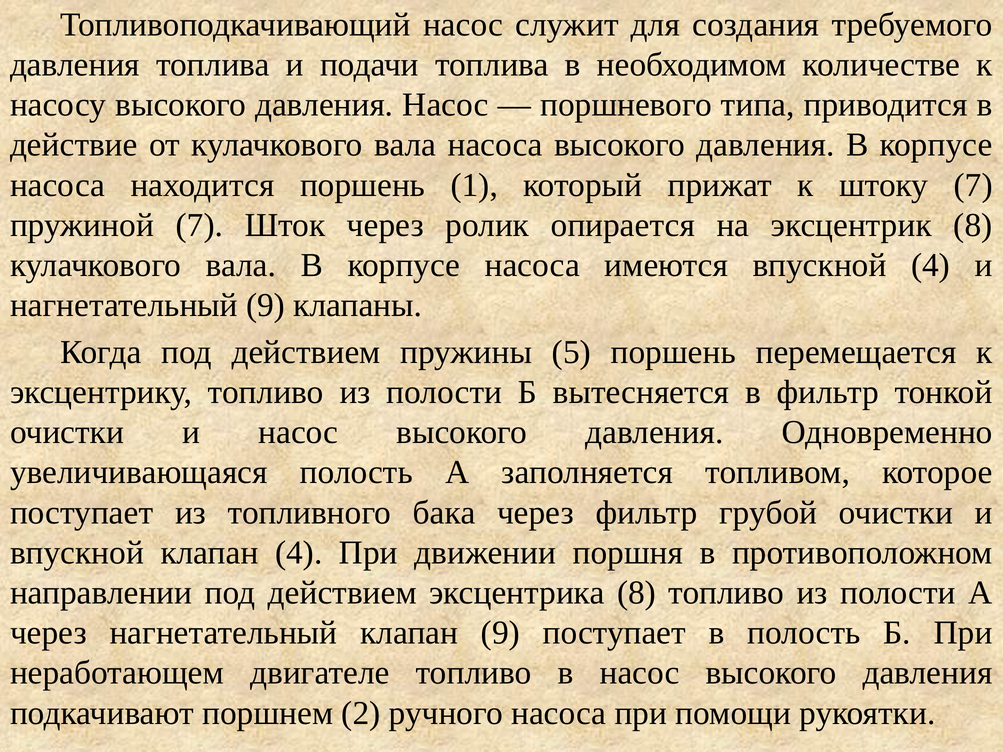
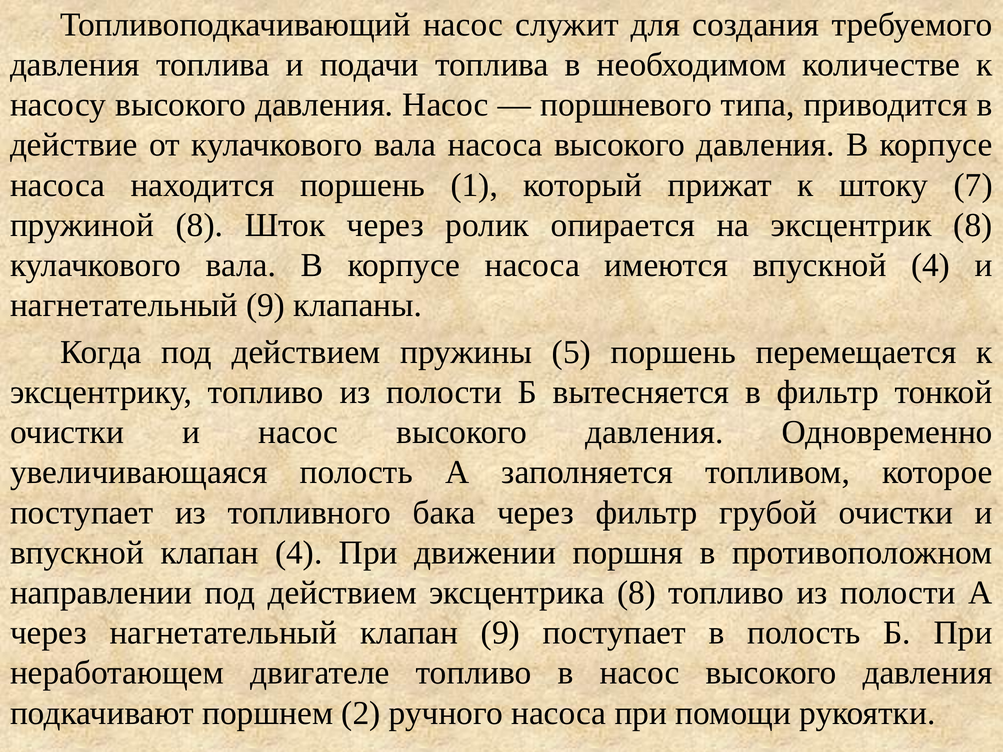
пружиной 7: 7 -> 8
